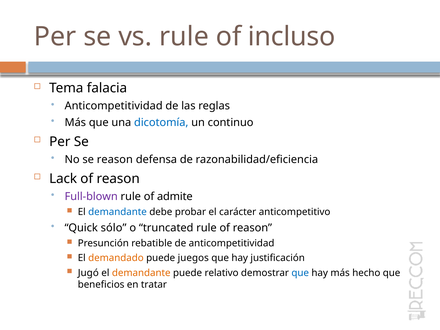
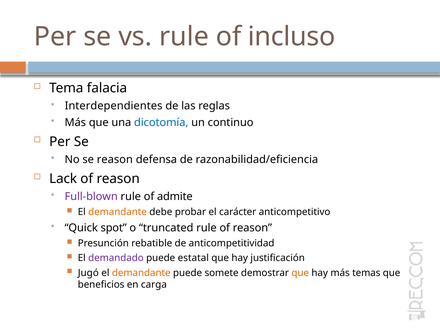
Anticompetitividad at (114, 106): Anticompetitividad -> Interdependientes
demandante at (118, 212) colour: blue -> orange
sólo: sólo -> spot
demandado colour: orange -> purple
juegos: juegos -> estatal
relativo: relativo -> somete
que at (300, 273) colour: blue -> orange
hecho: hecho -> temas
tratar: tratar -> carga
